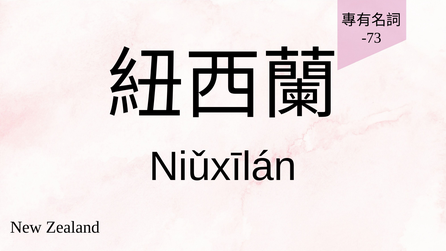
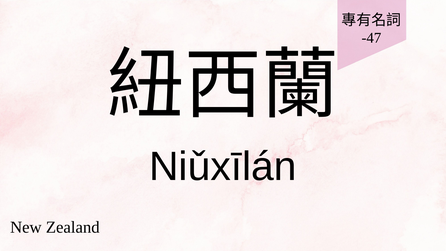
-73: -73 -> -47
